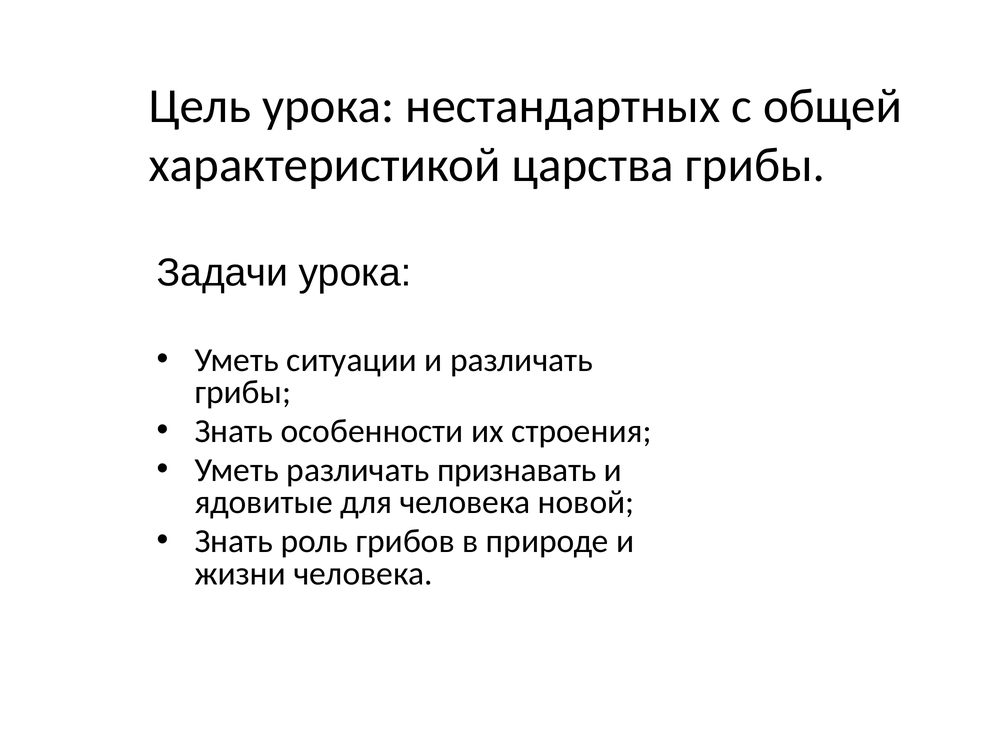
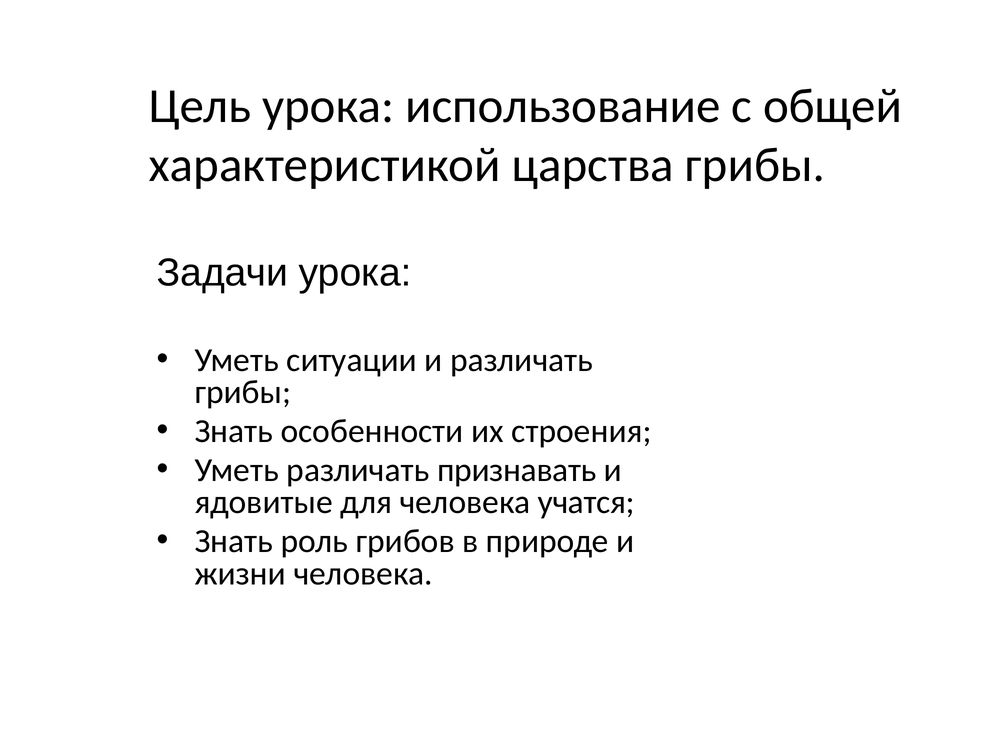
нестандартных: нестандартных -> использование
новой: новой -> учатся
